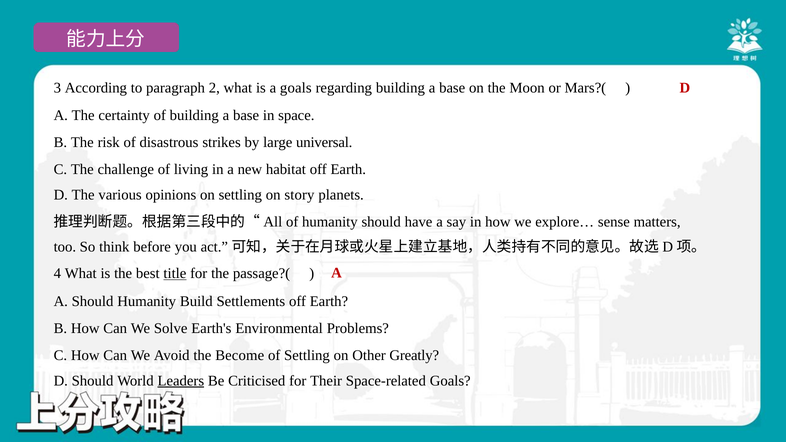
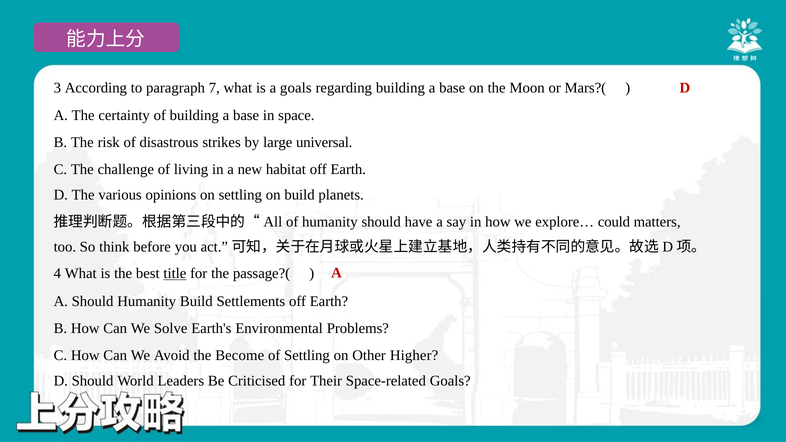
2: 2 -> 7
on story: story -> build
sense: sense -> could
Greatly: Greatly -> Higher
Leaders underline: present -> none
